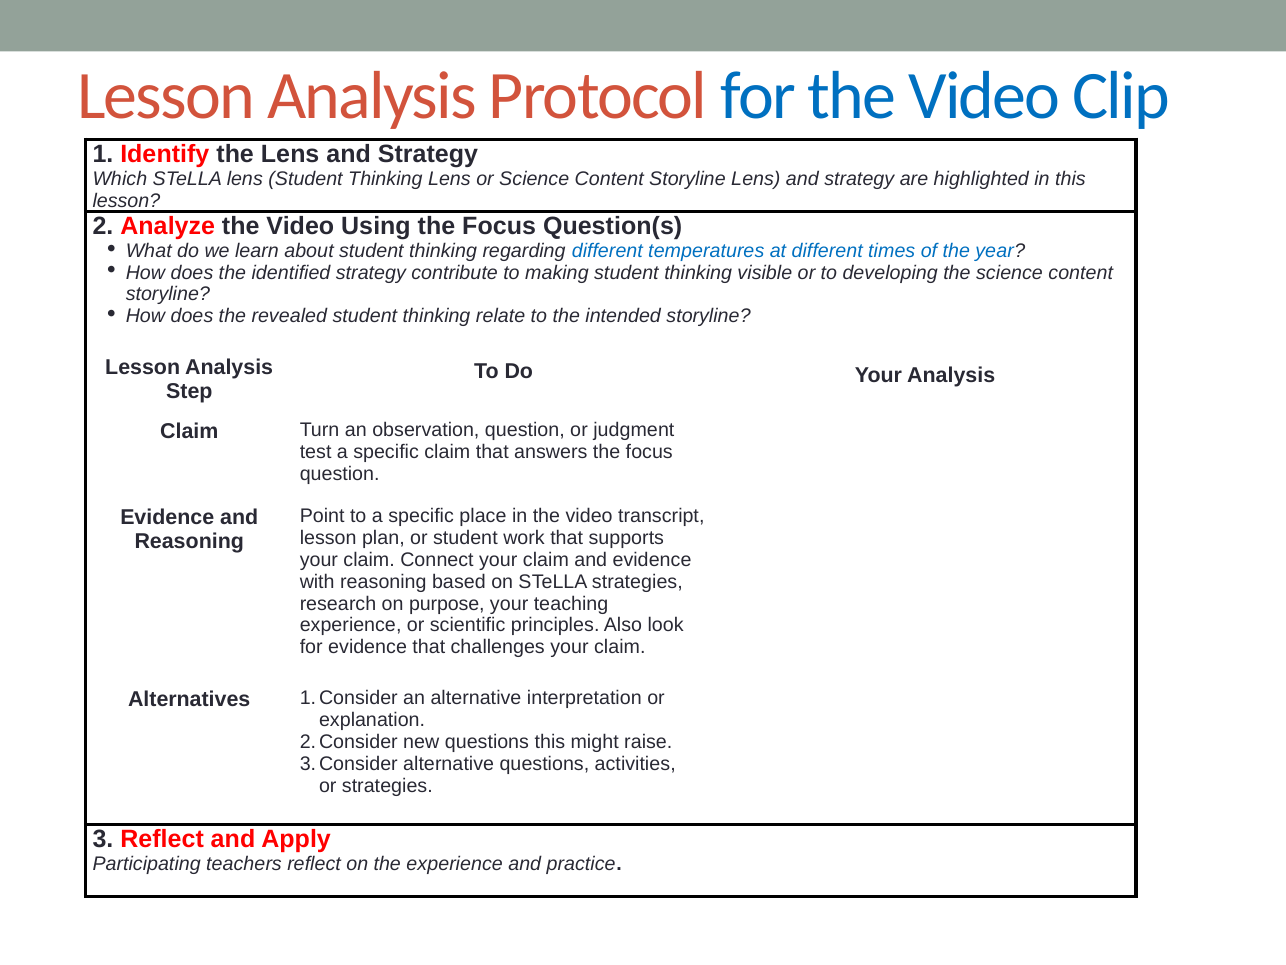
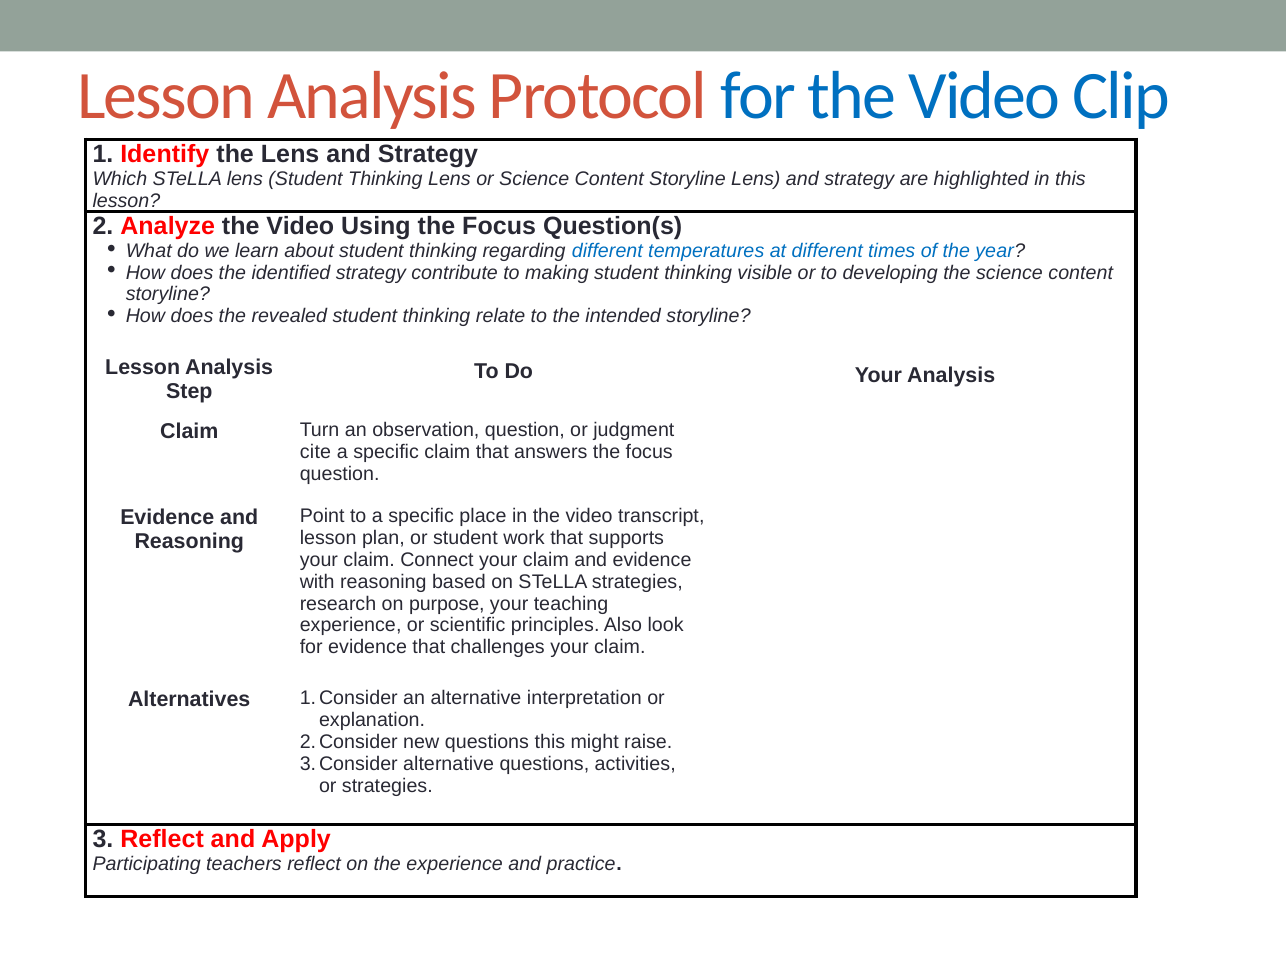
test: test -> cite
